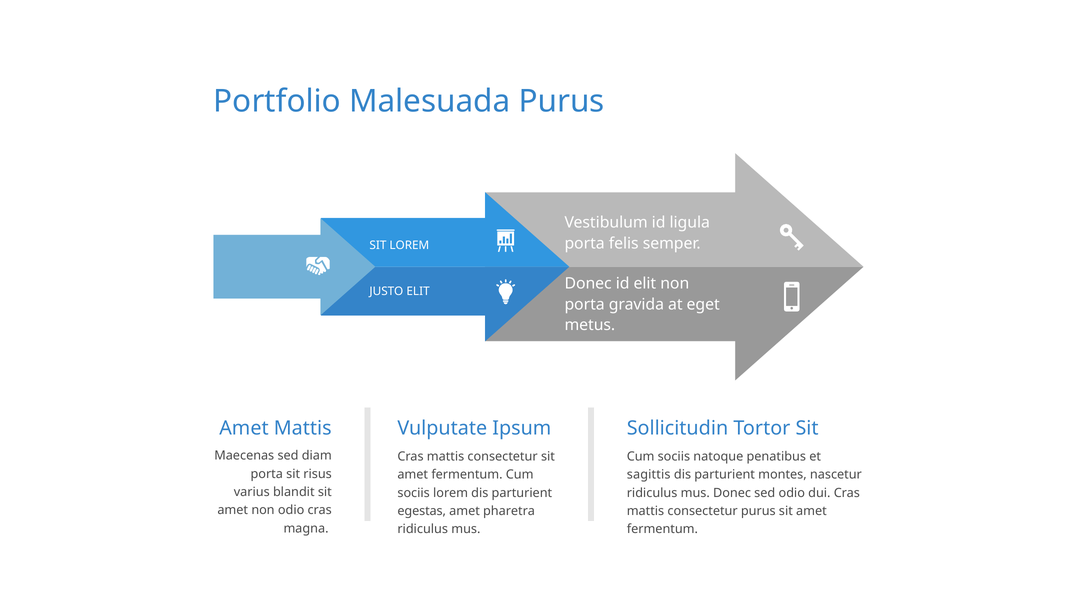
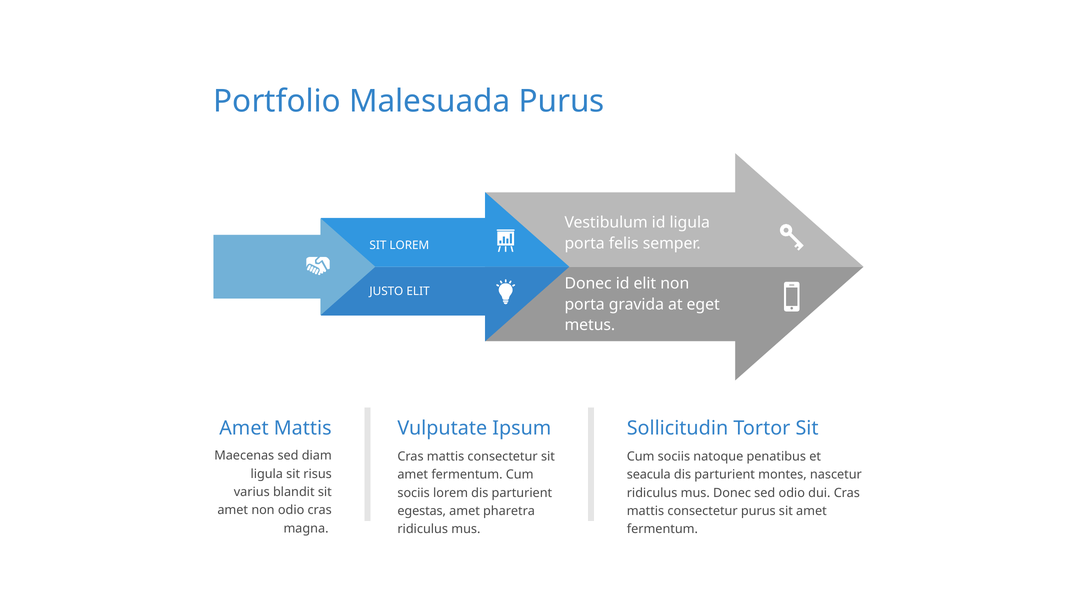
porta at (267, 474): porta -> ligula
sagittis: sagittis -> seacula
